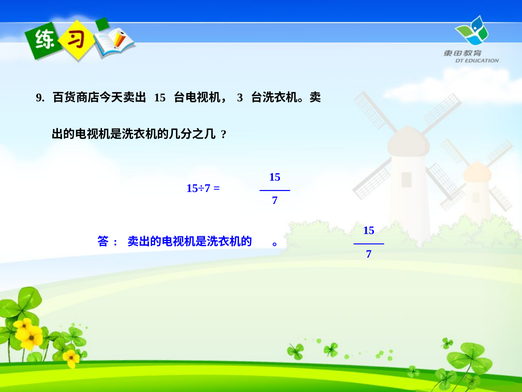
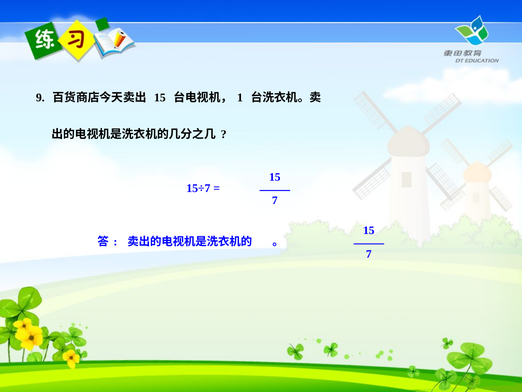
3: 3 -> 1
